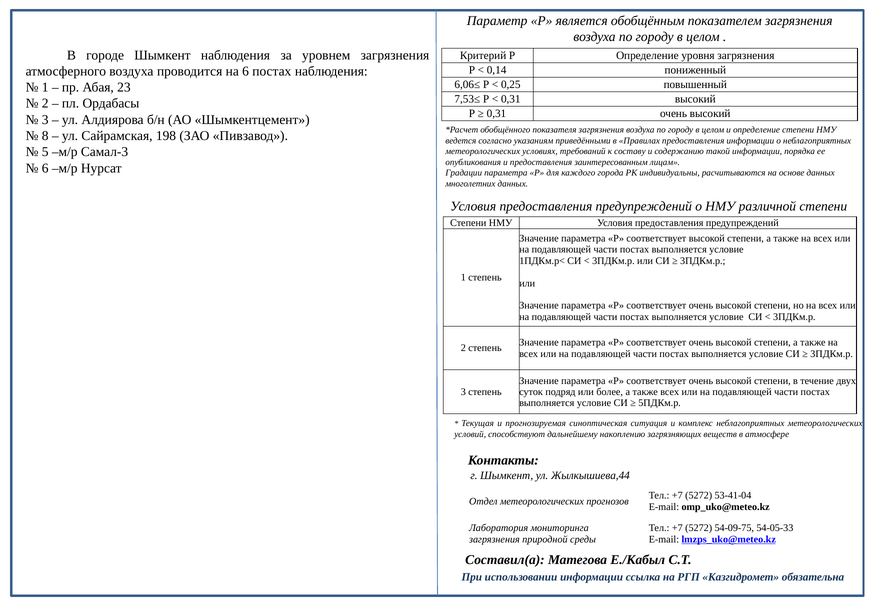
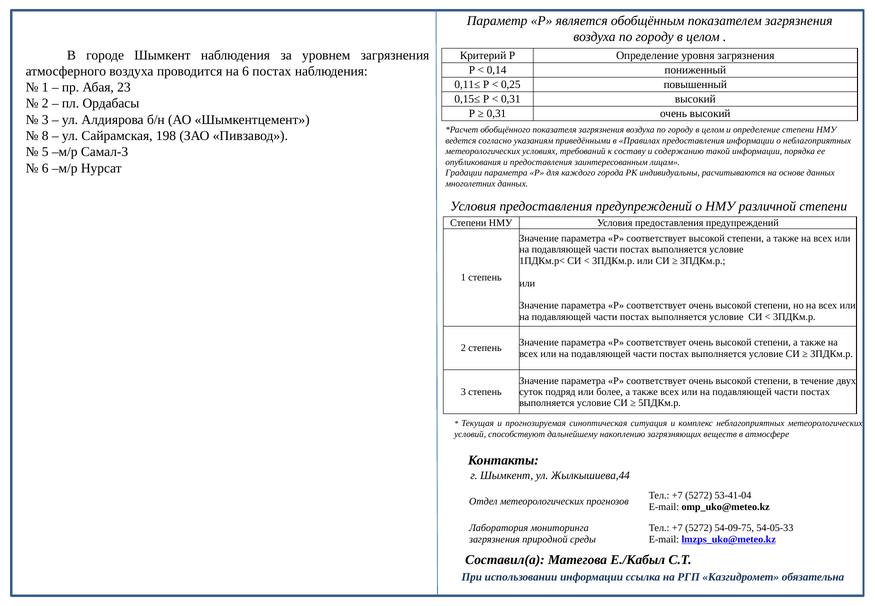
6,06≤: 6,06≤ -> 0,11≤
7,53≤: 7,53≤ -> 0,15≤
